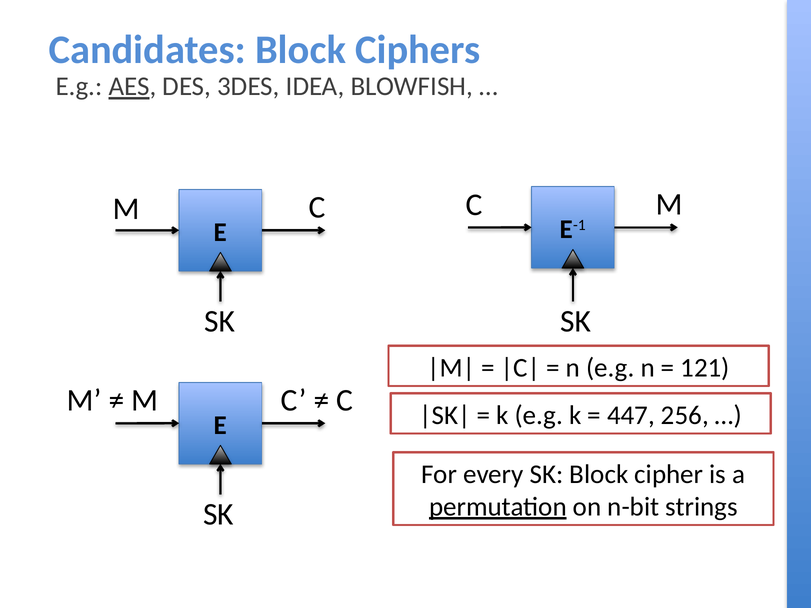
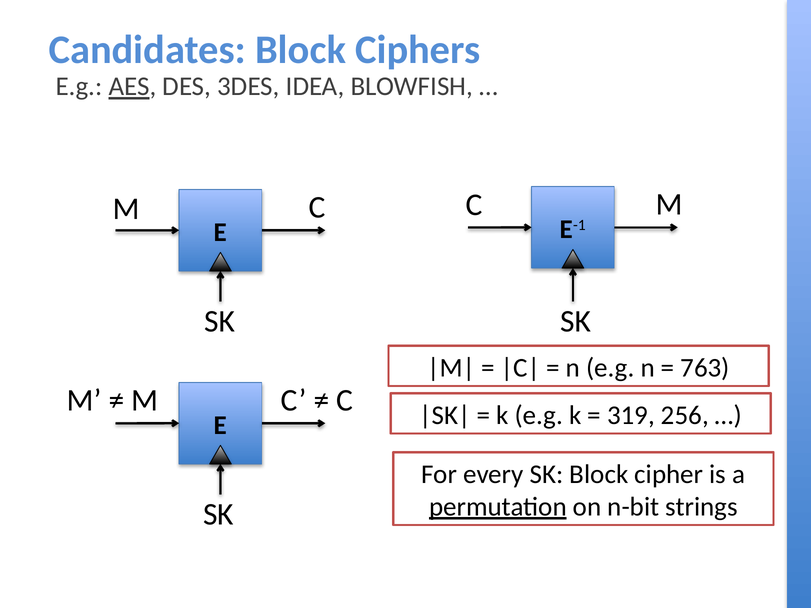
121: 121 -> 763
447: 447 -> 319
